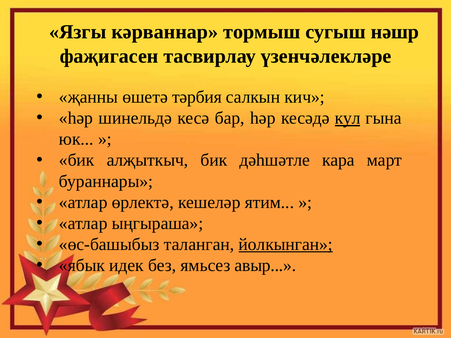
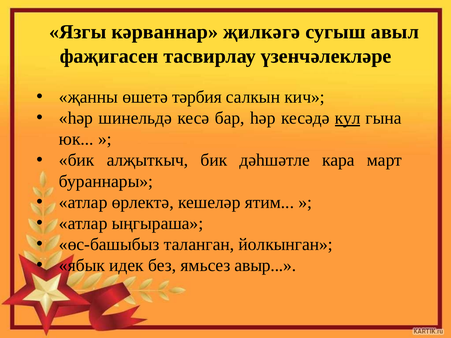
тормыш: тормыш -> җилкәгә
нәшр: нәшр -> авыл
йолкынган underline: present -> none
